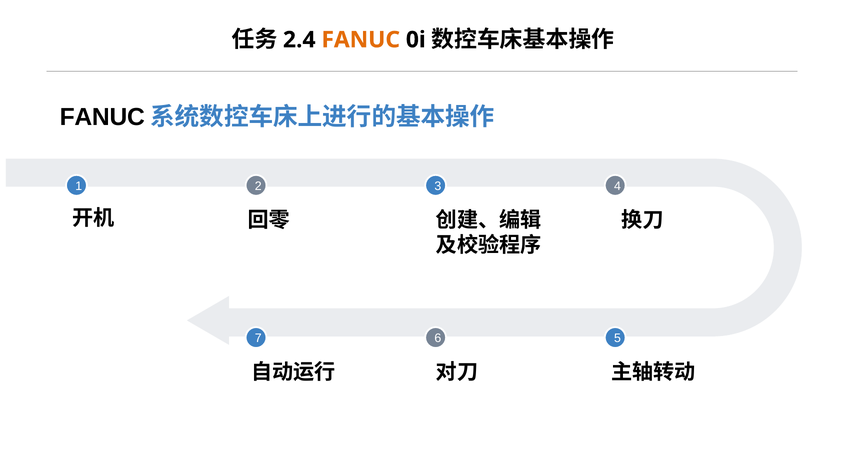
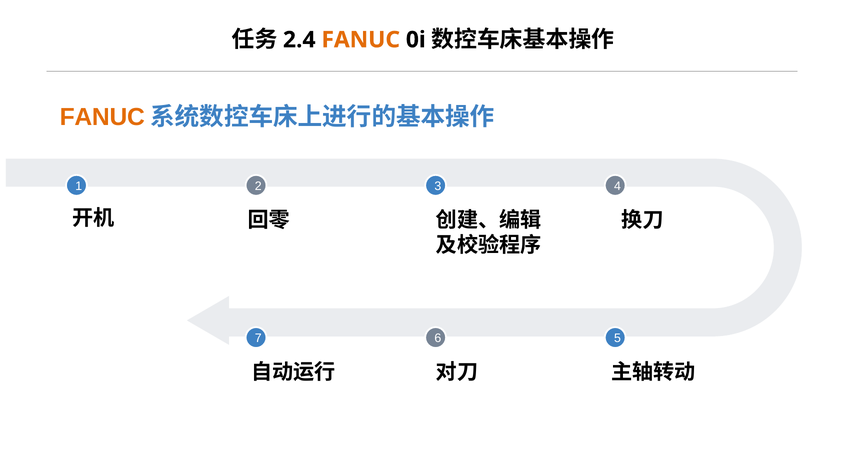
FANUC at (102, 117) colour: black -> orange
